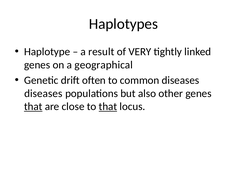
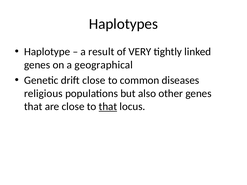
drift often: often -> close
diseases at (43, 94): diseases -> religious
that at (33, 107) underline: present -> none
